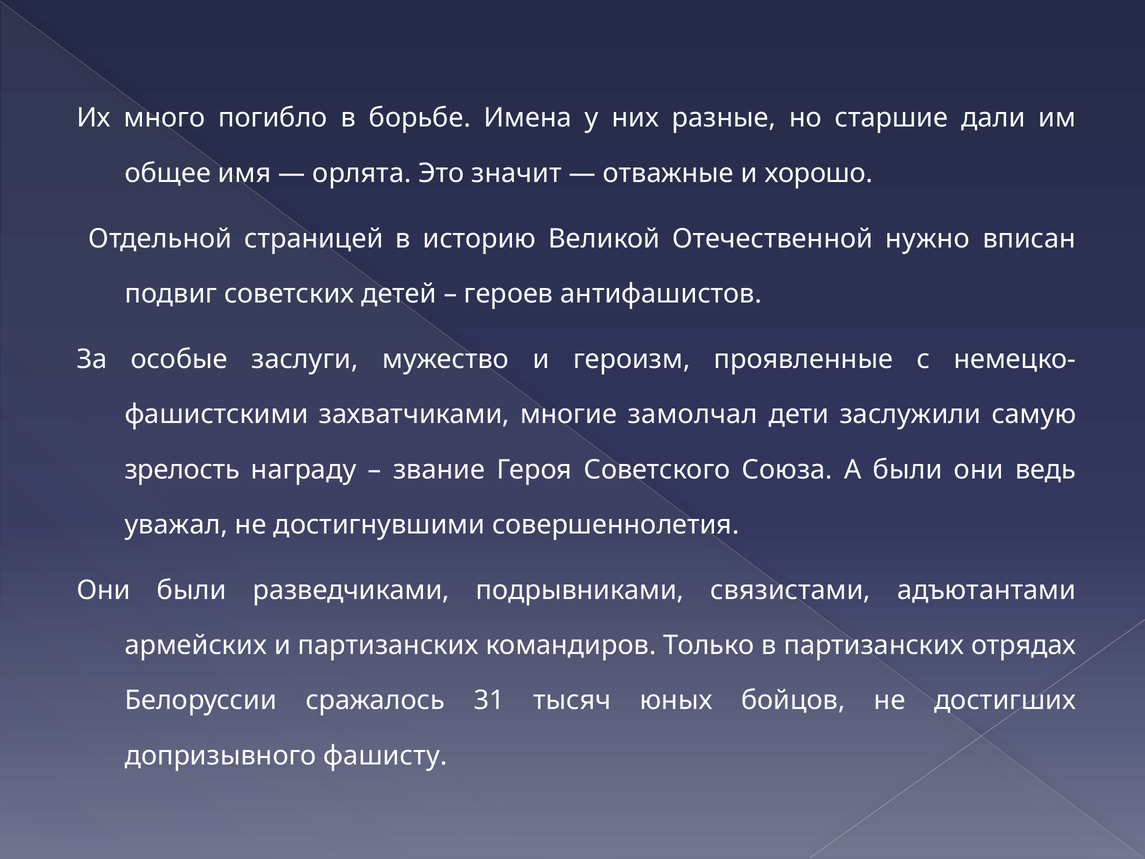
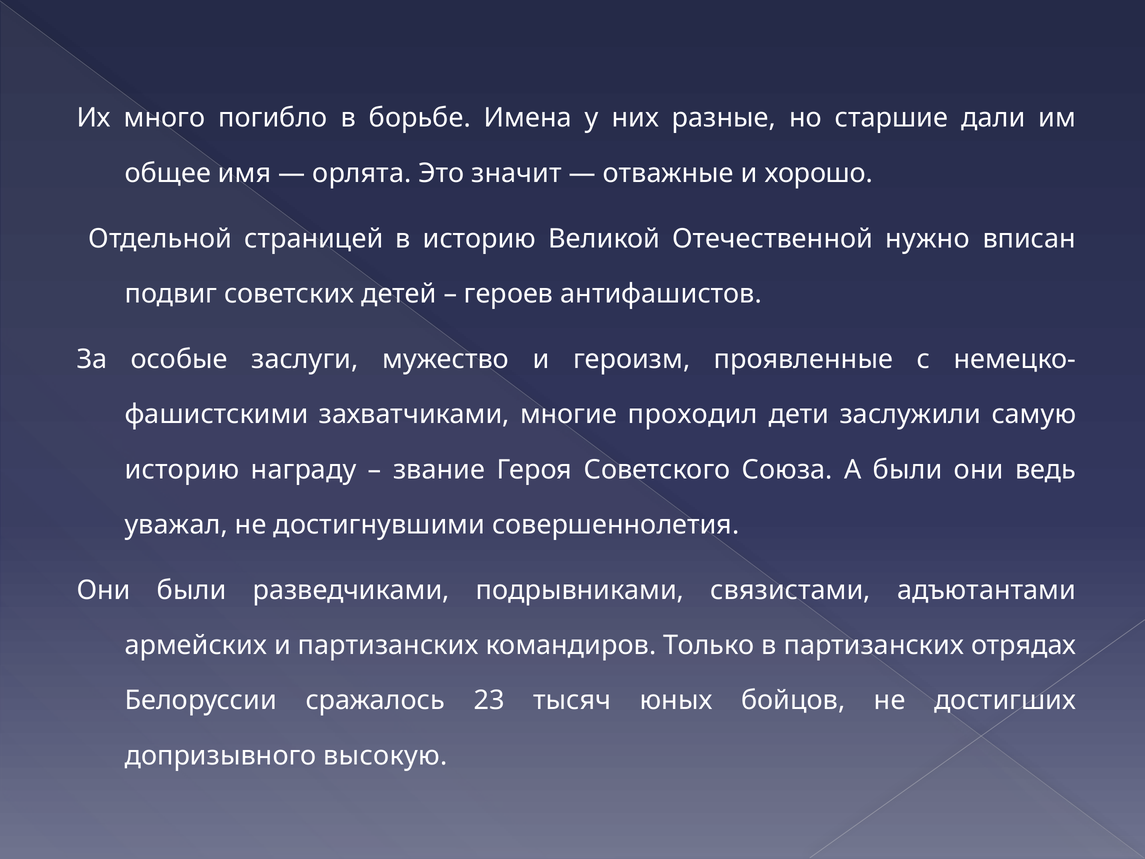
замолчал: замолчал -> проходил
зрелость at (182, 469): зрелость -> историю
31: 31 -> 23
фашисту: фашисту -> высокую
